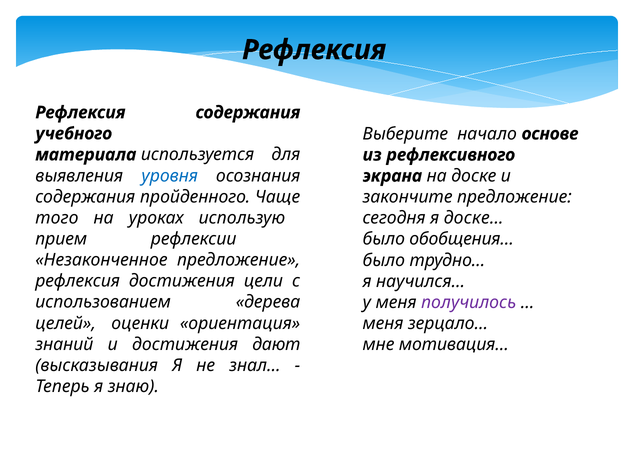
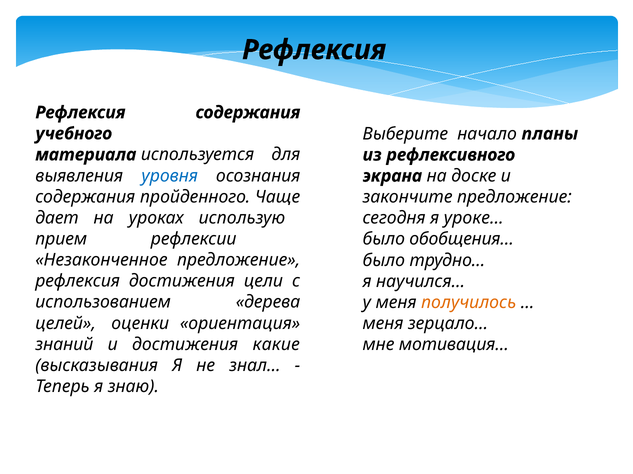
основе: основе -> планы
того: того -> дает
доске…: доске… -> уроке…
получилось colour: purple -> orange
дают: дают -> какие
